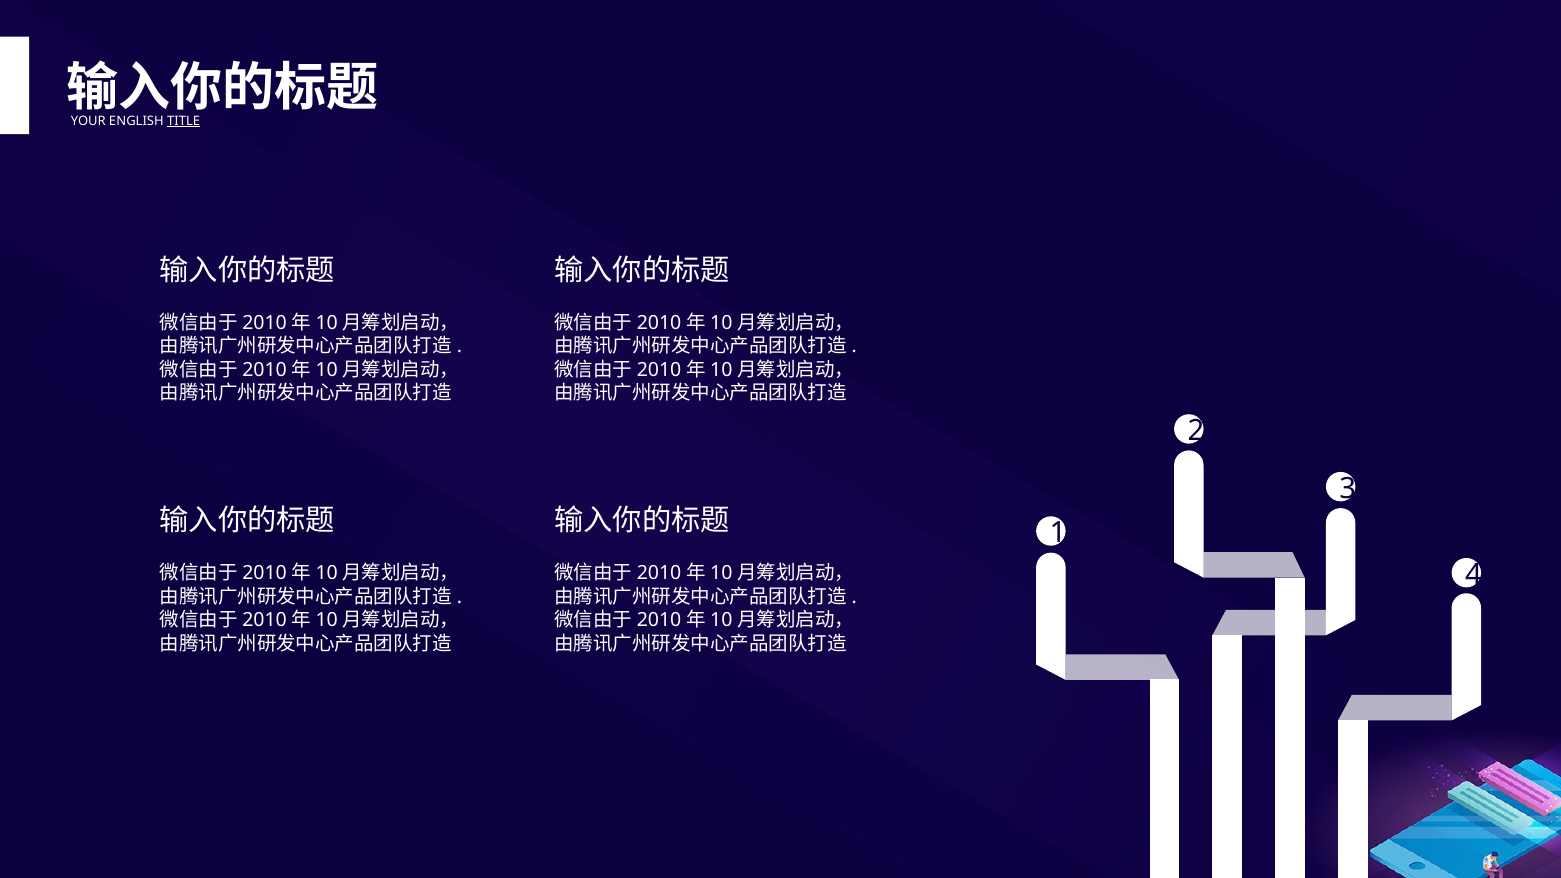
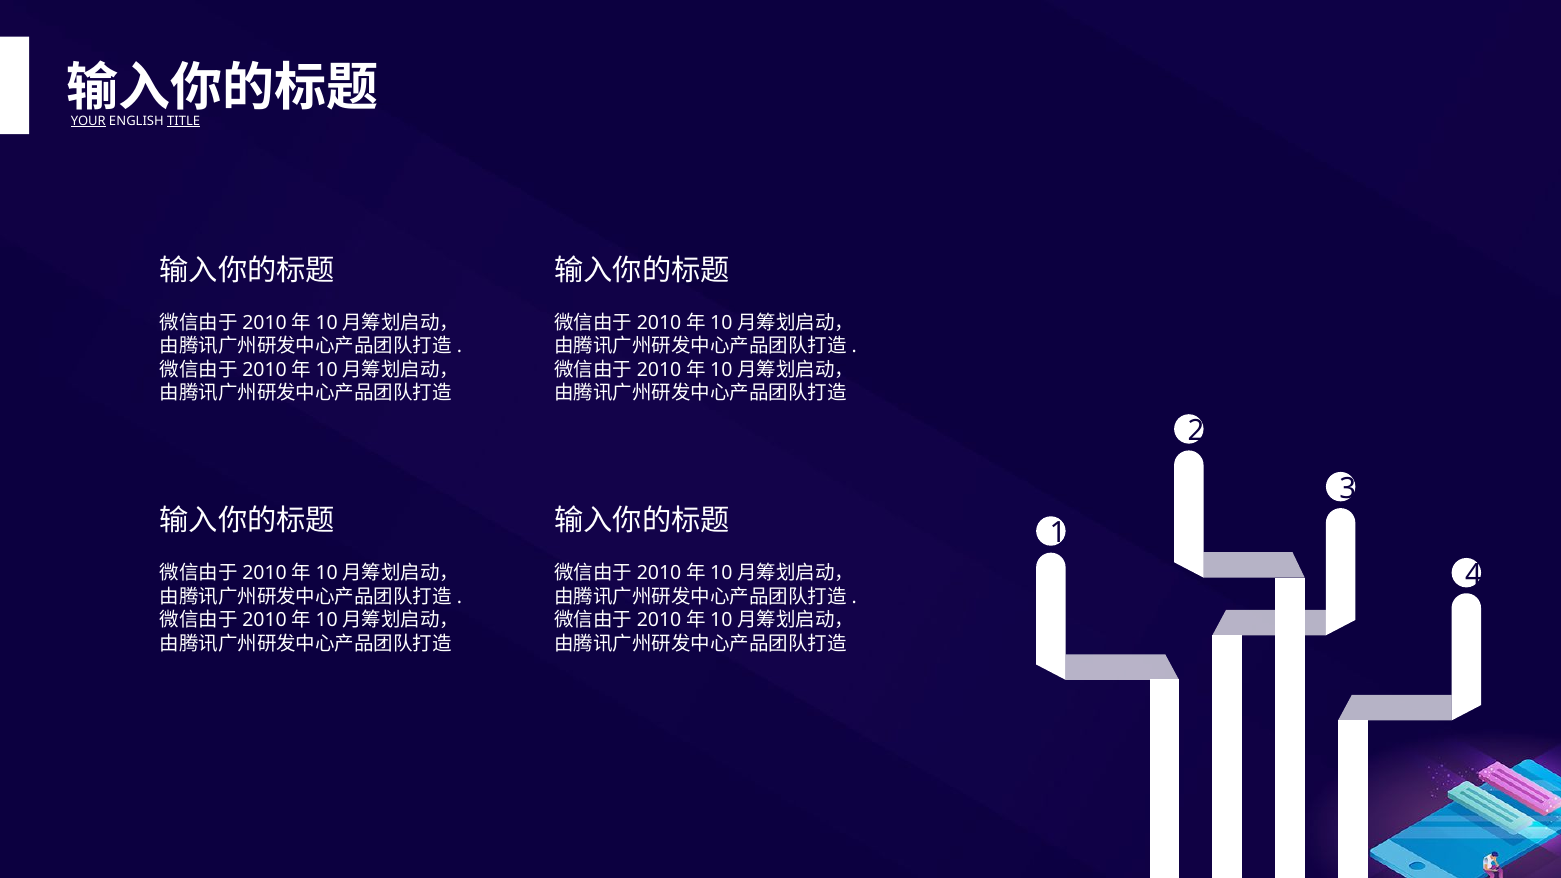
YOUR underline: none -> present
